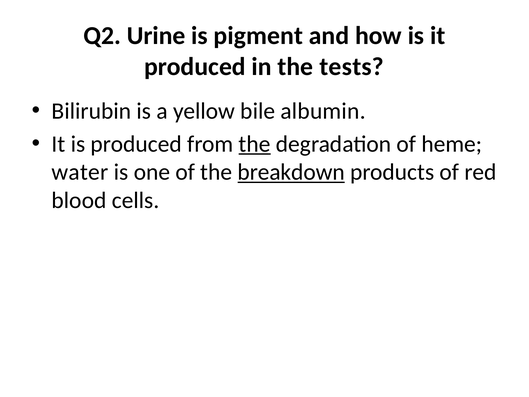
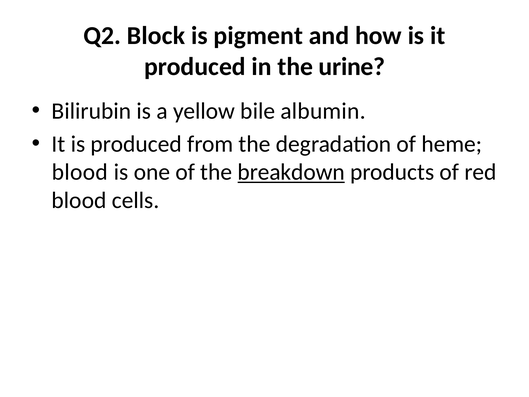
Urine: Urine -> Block
tests: tests -> urine
the at (255, 144) underline: present -> none
water at (80, 172): water -> blood
